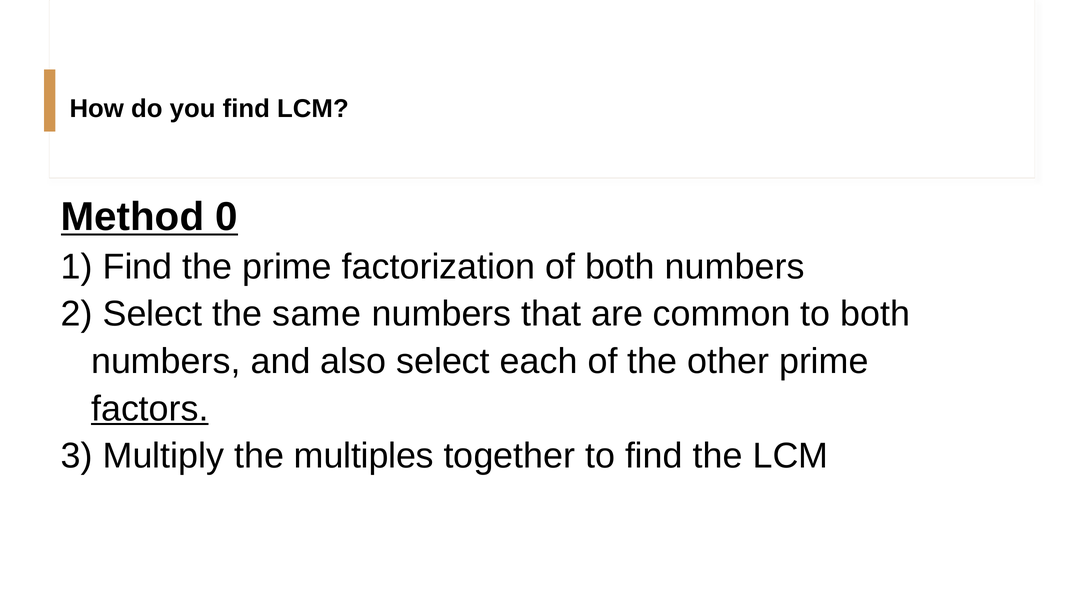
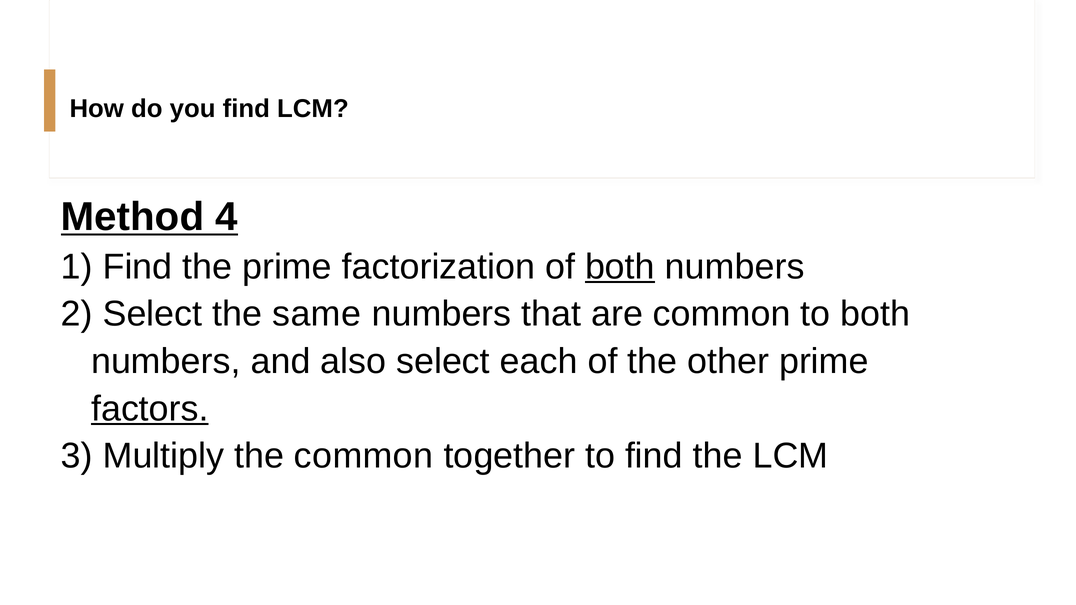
0: 0 -> 4
both at (620, 267) underline: none -> present
the multiples: multiples -> common
